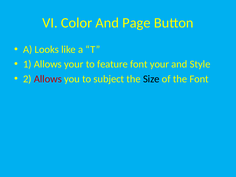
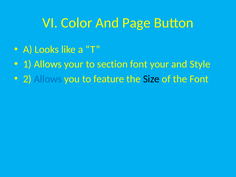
feature: feature -> section
Allows at (48, 79) colour: red -> blue
subject: subject -> feature
